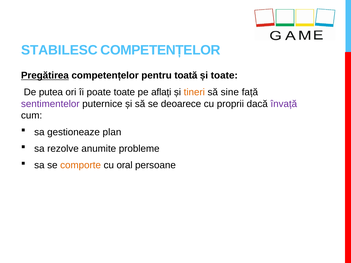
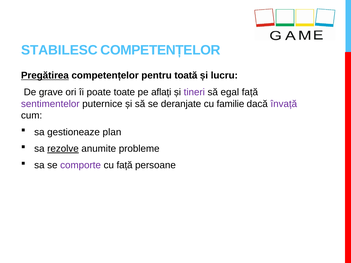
și toate: toate -> lucru
putea: putea -> grave
tineri colour: orange -> purple
sine: sine -> egal
deoarece: deoarece -> deranjate
proprii: proprii -> familie
rezolve underline: none -> present
comporte colour: orange -> purple
cu oral: oral -> față
